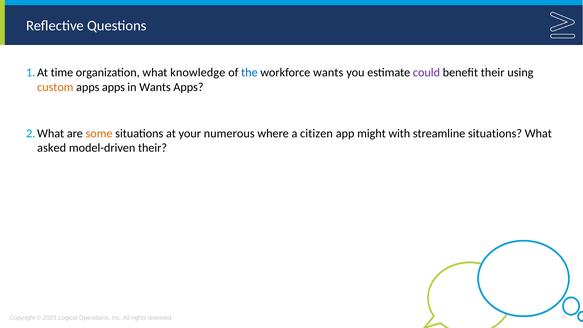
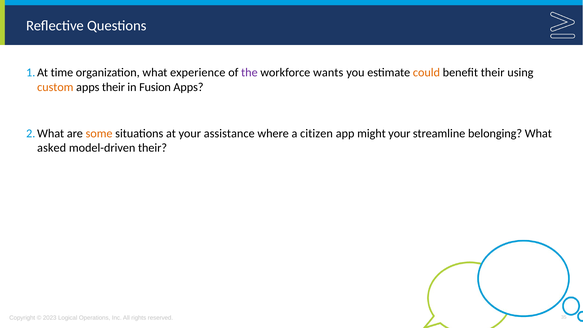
knowledge: knowledge -> experience
the colour: blue -> purple
could colour: purple -> orange
apps apps: apps -> their
in Wants: Wants -> Fusion
numerous: numerous -> assistance
might with: with -> your
streamline situations: situations -> belonging
